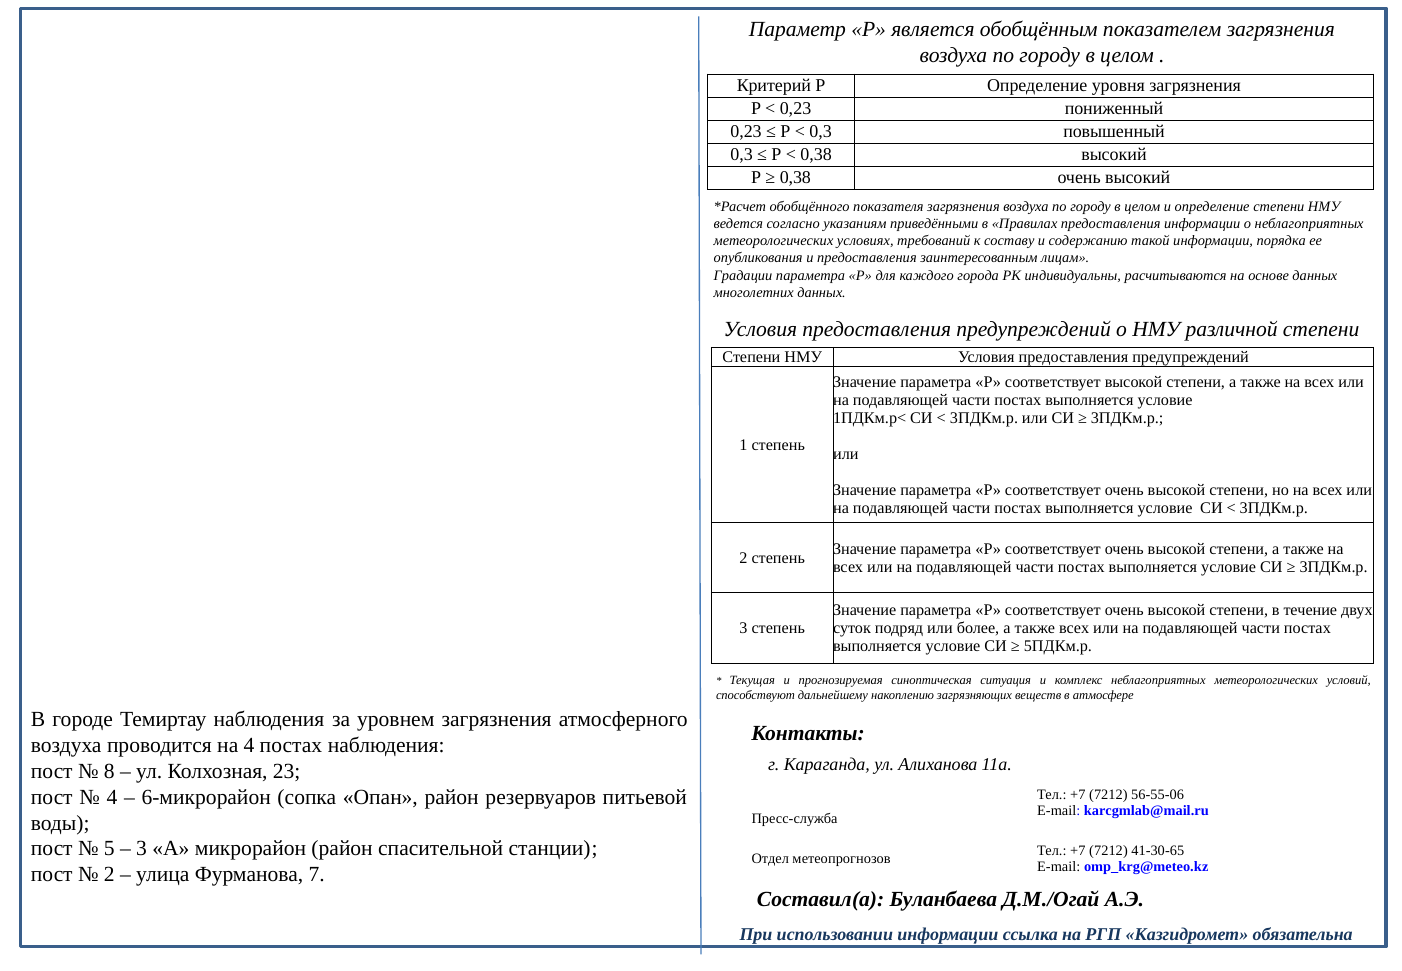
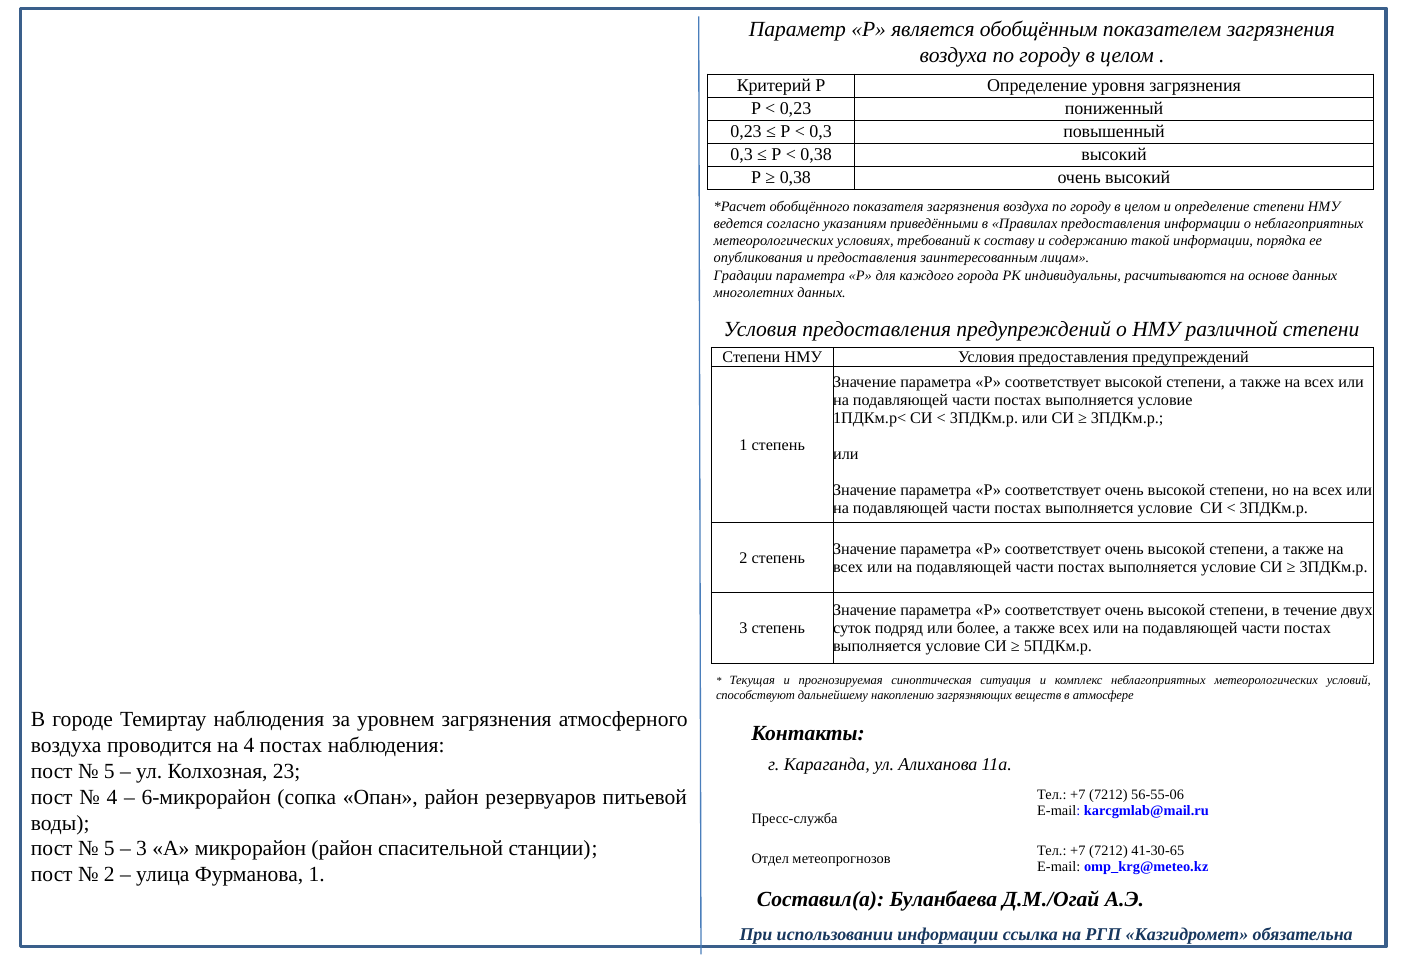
8 at (109, 771): 8 -> 5
Фурманова 7: 7 -> 1
